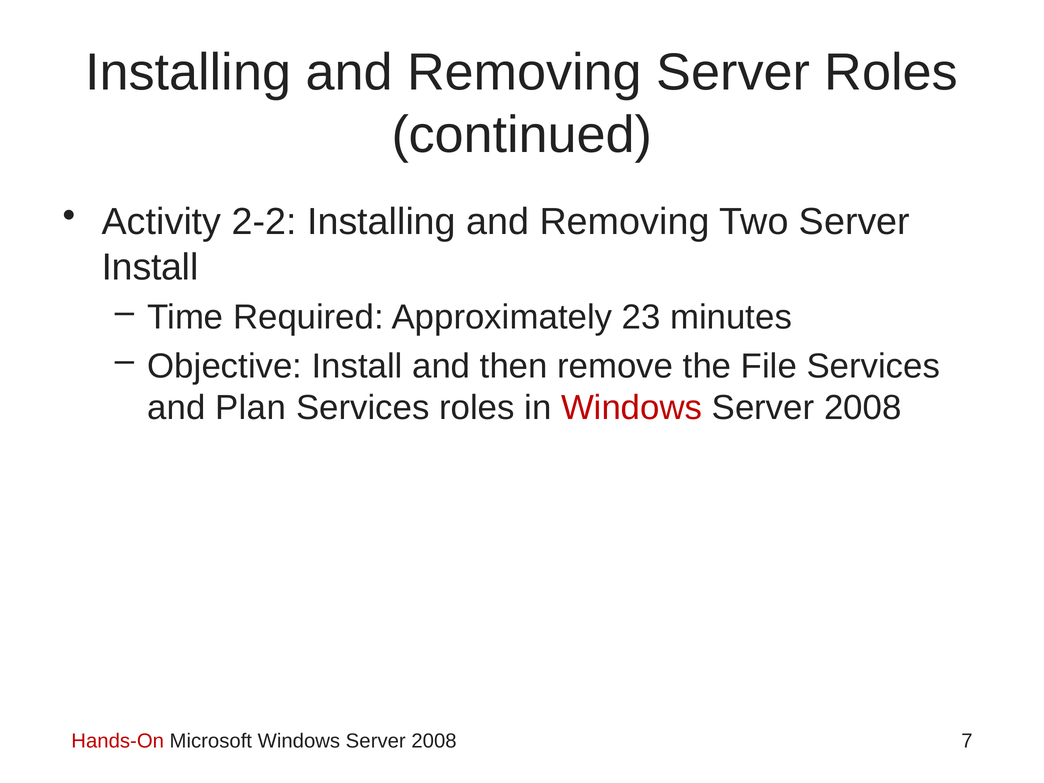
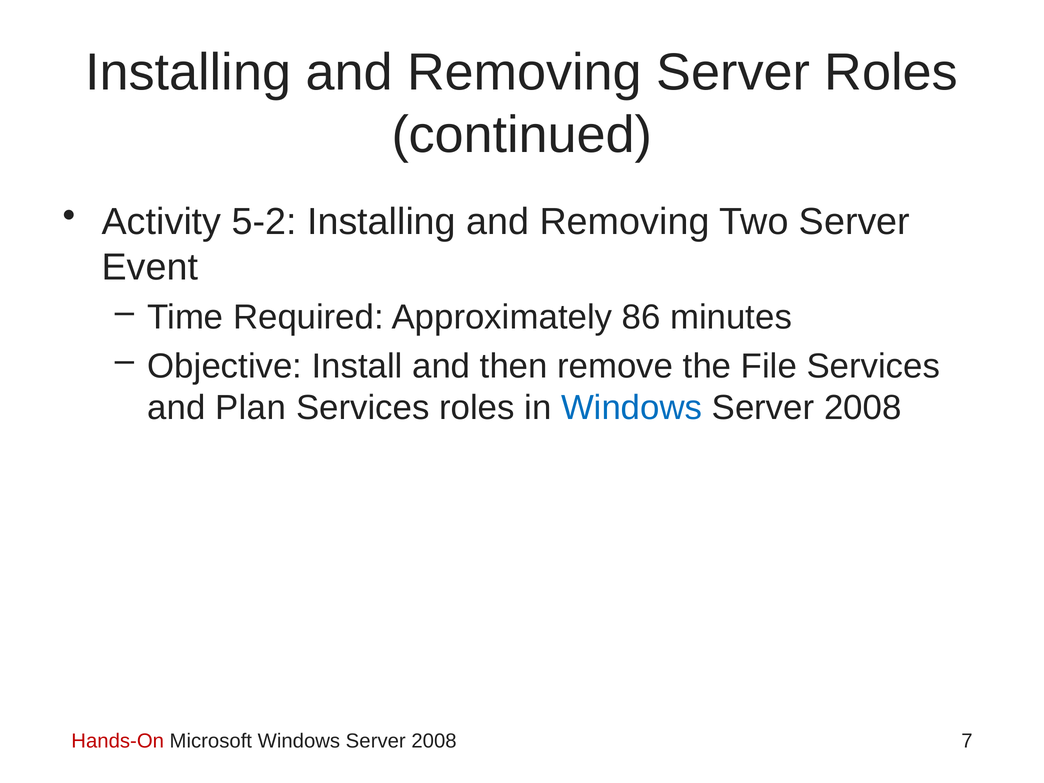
2-2: 2-2 -> 5-2
Install at (150, 267): Install -> Event
23: 23 -> 86
Windows at (632, 408) colour: red -> blue
